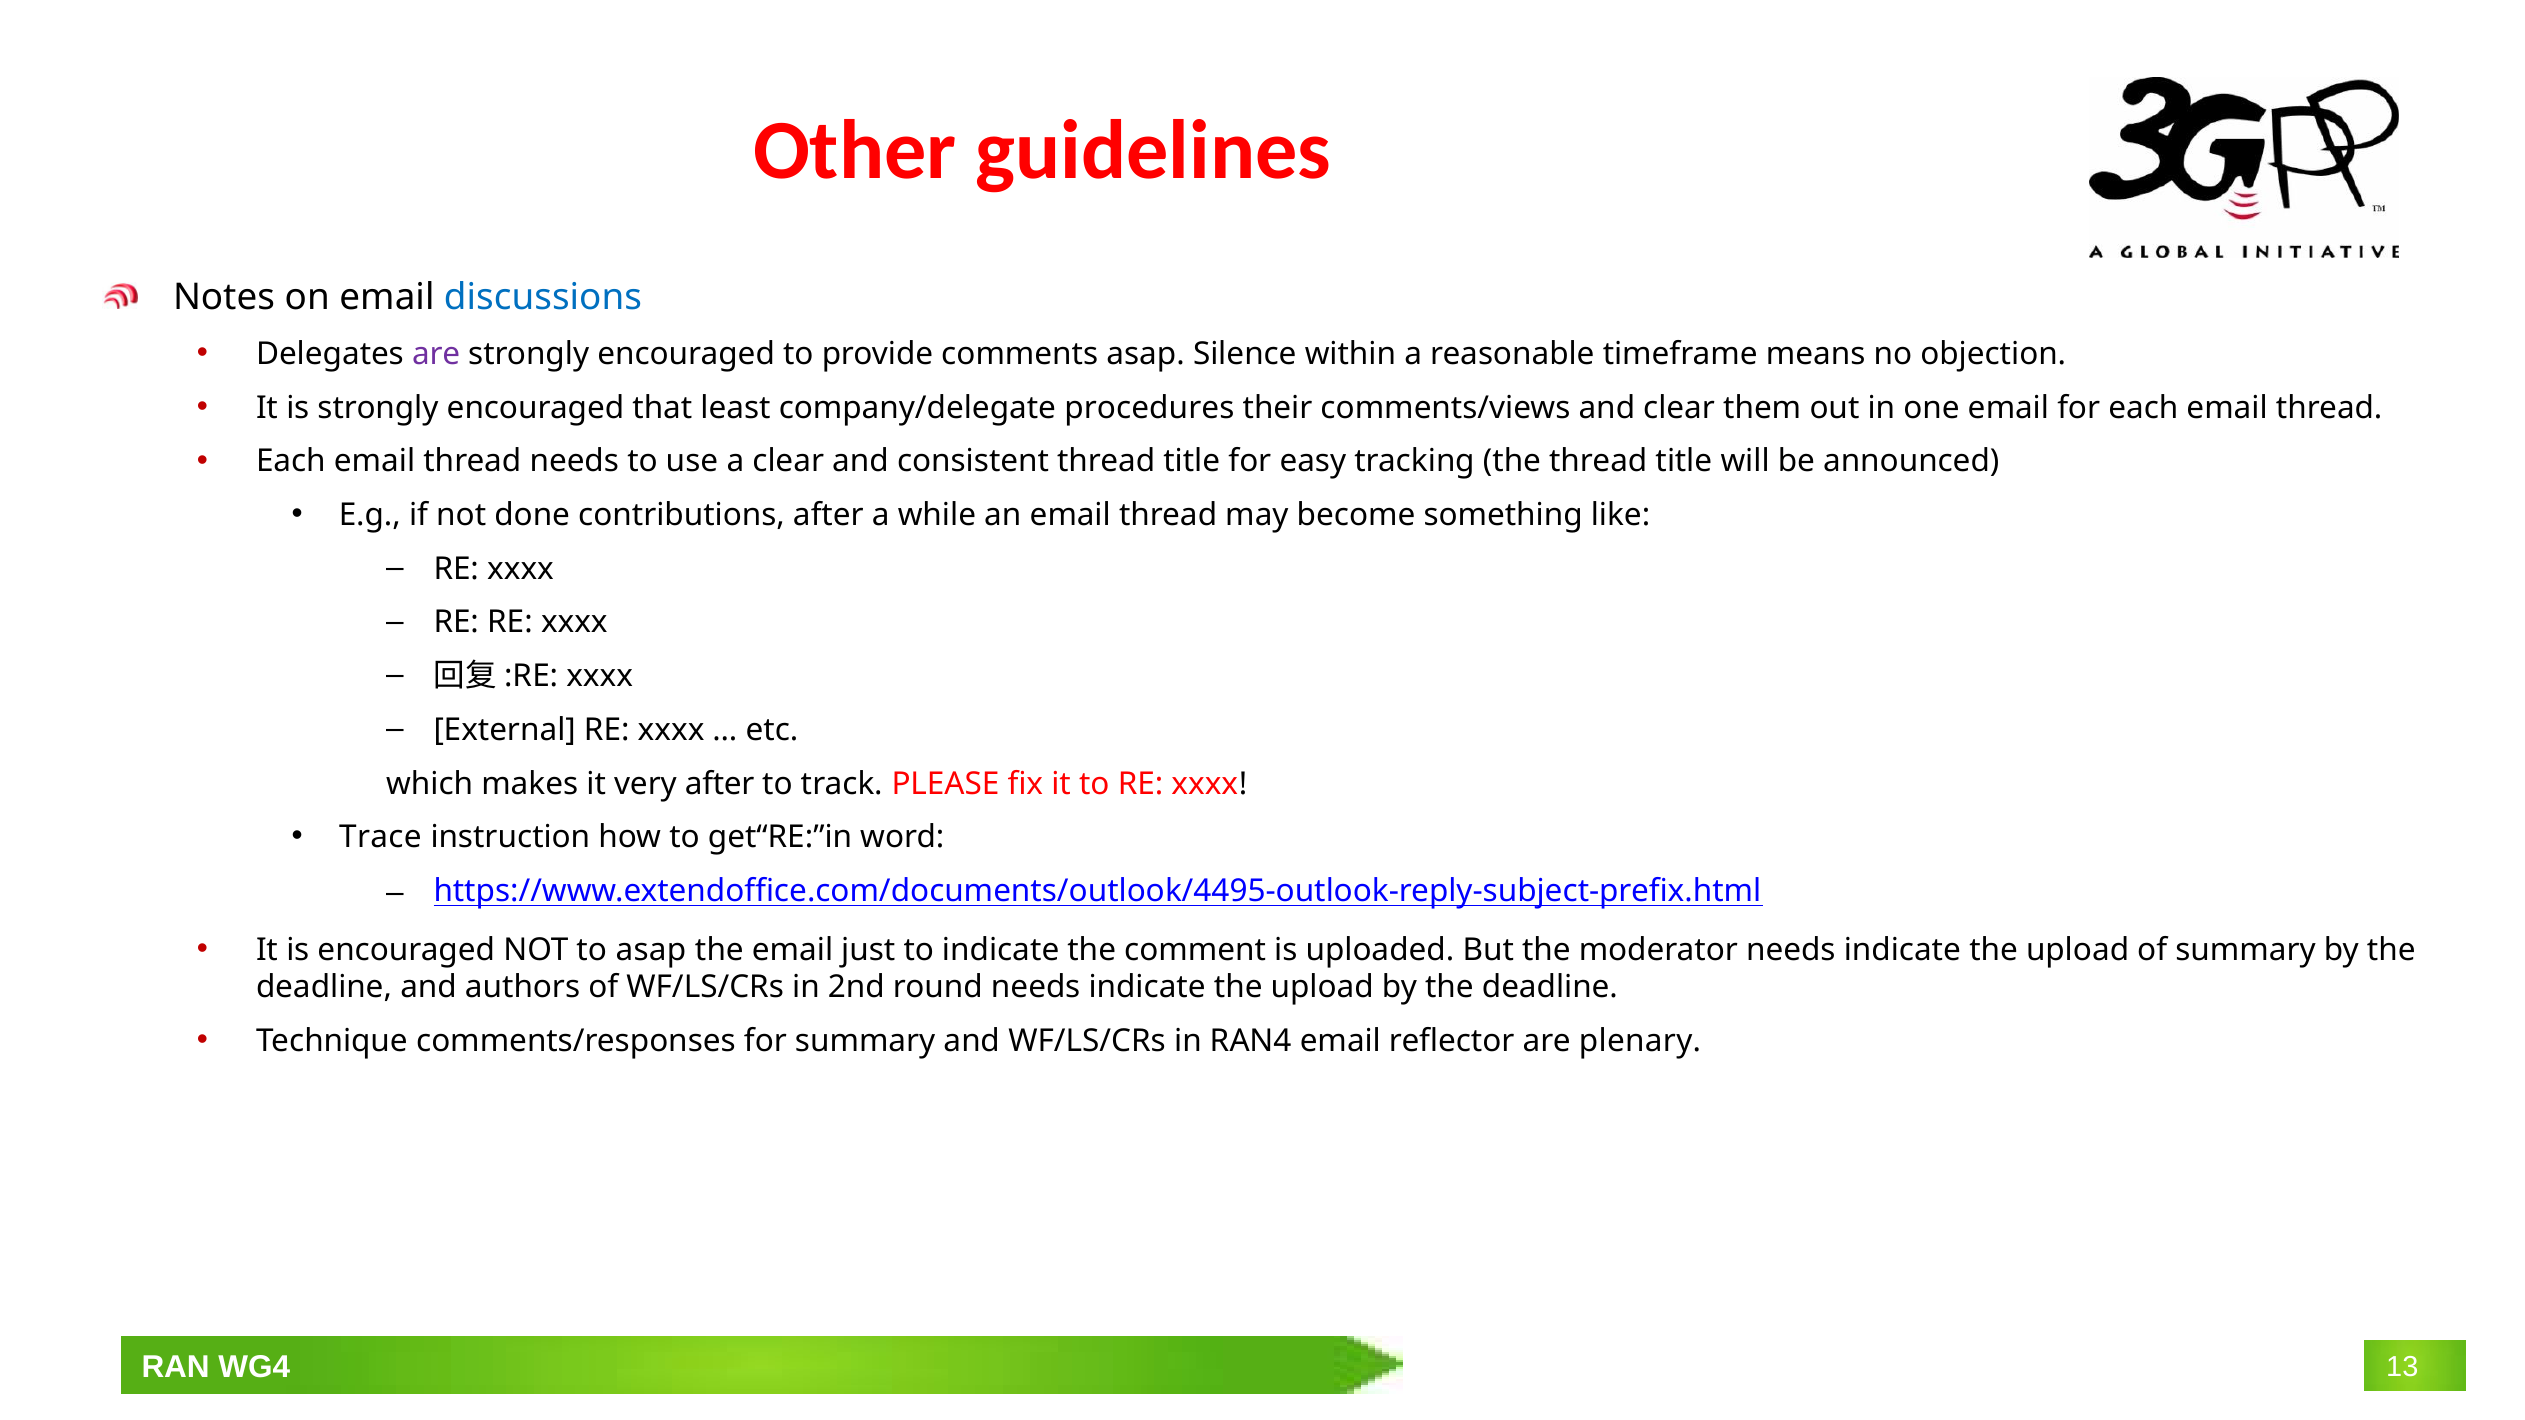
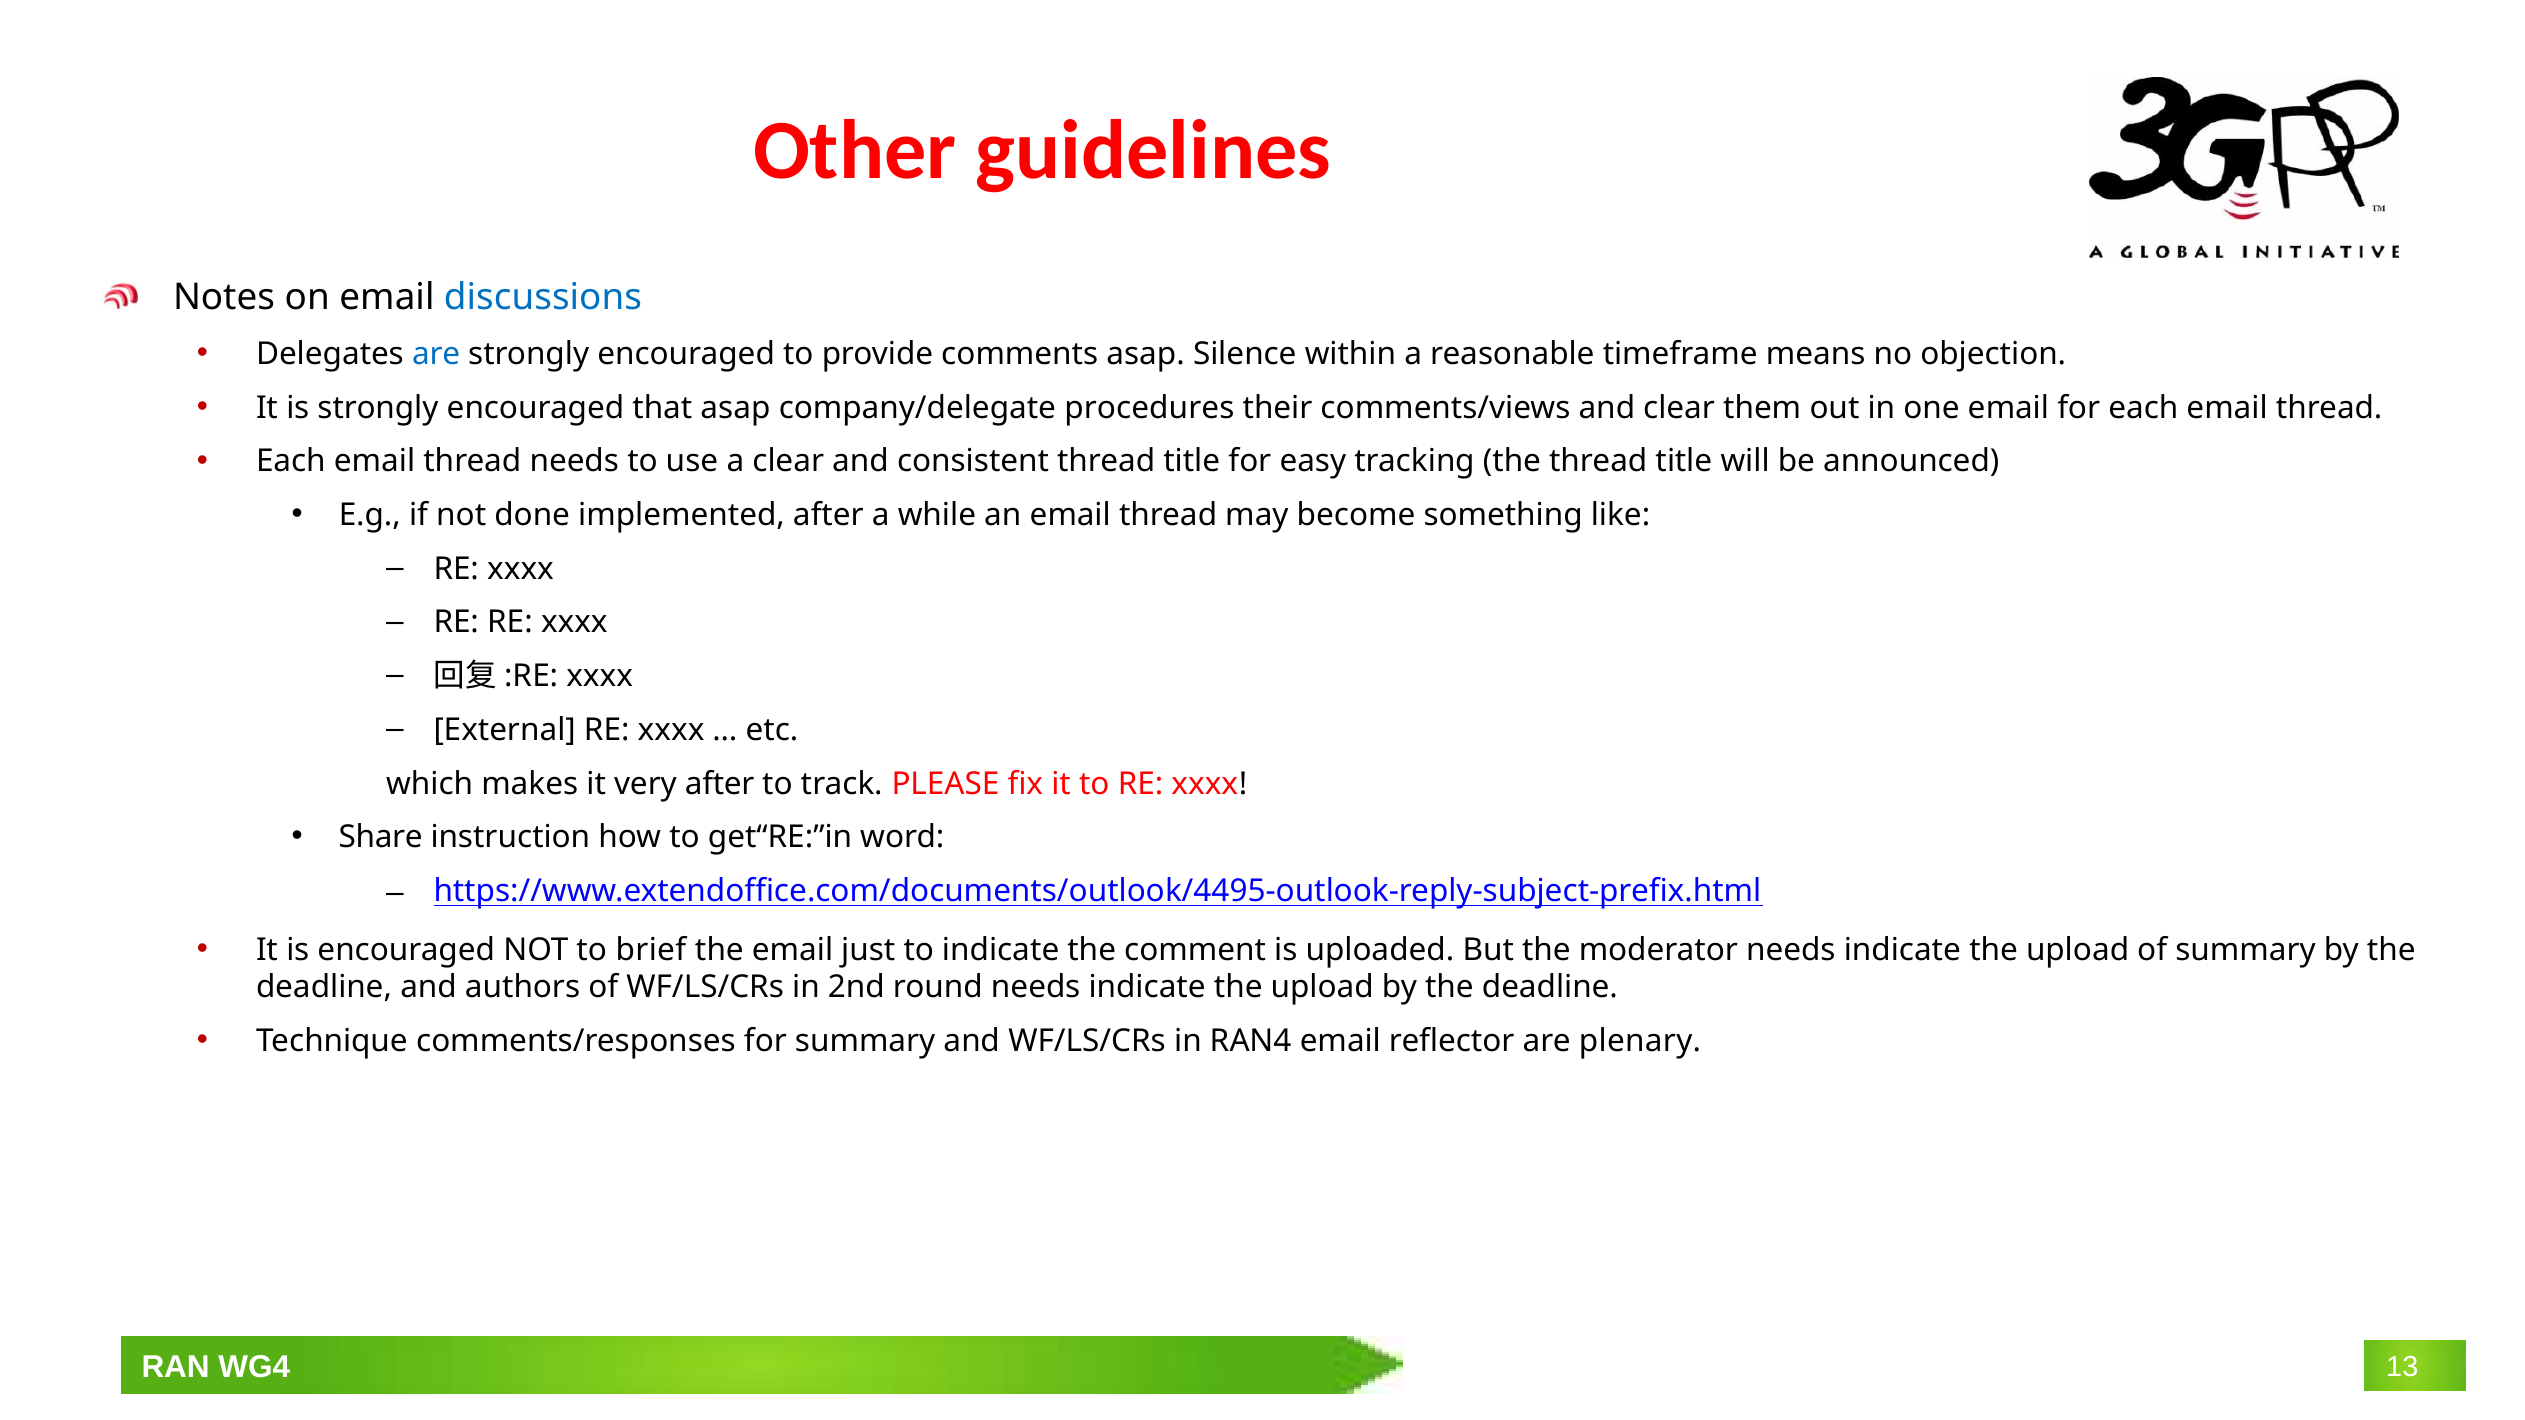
are at (436, 354) colour: purple -> blue
that least: least -> asap
contributions: contributions -> implemented
Trace: Trace -> Share
to asap: asap -> brief
